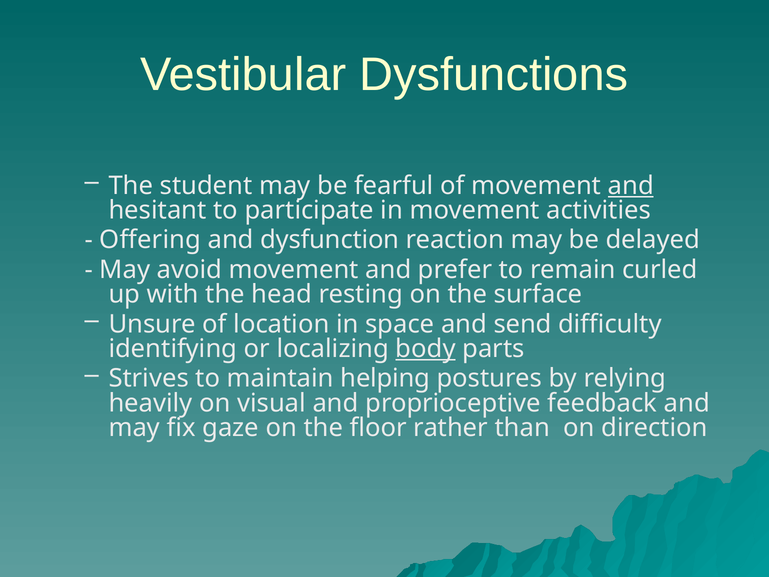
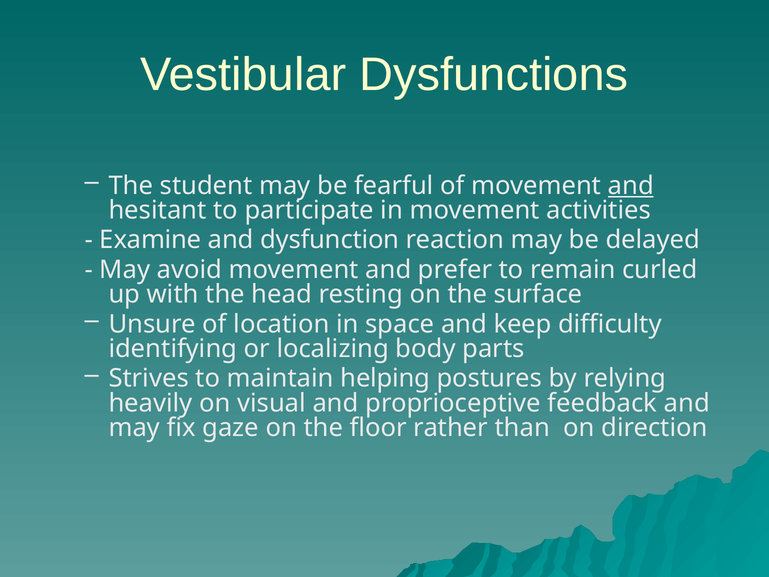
Offering: Offering -> Examine
send: send -> keep
body underline: present -> none
